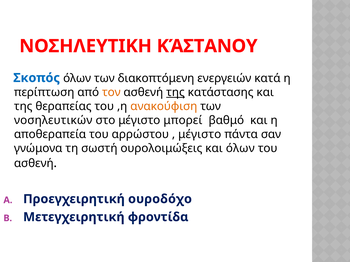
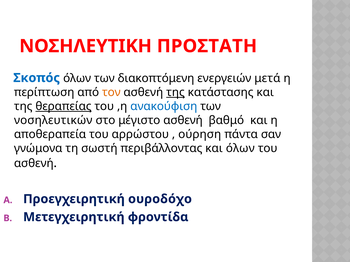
ΚΆΣΤΑΝΟΥ: ΚΆΣΤΑΝΟΥ -> ΠΡΟΣΤΑΤΗ
κατά: κατά -> μετά
θεραπείας underline: none -> present
ανακούφιση colour: orange -> blue
μέγιστο μπορεί: μπορεί -> ασθενή
μέγιστο at (200, 135): μέγιστο -> ούρηση
ουρολοιμώξεις: ουρολοιμώξεις -> περιβάλλοντας
